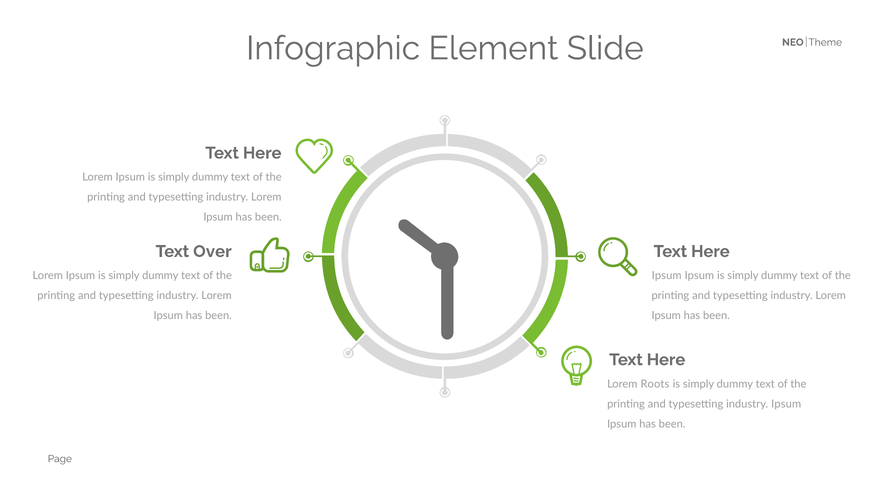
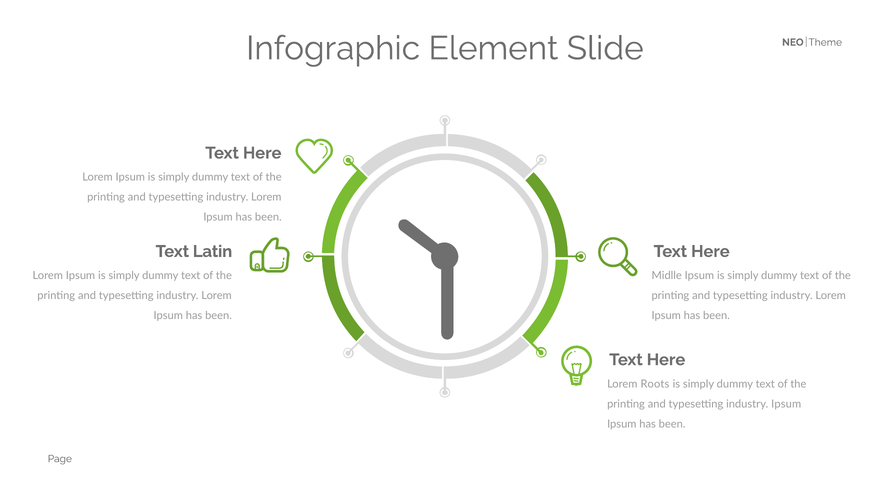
Over: Over -> Latin
Ipsum at (667, 276): Ipsum -> Midlle
